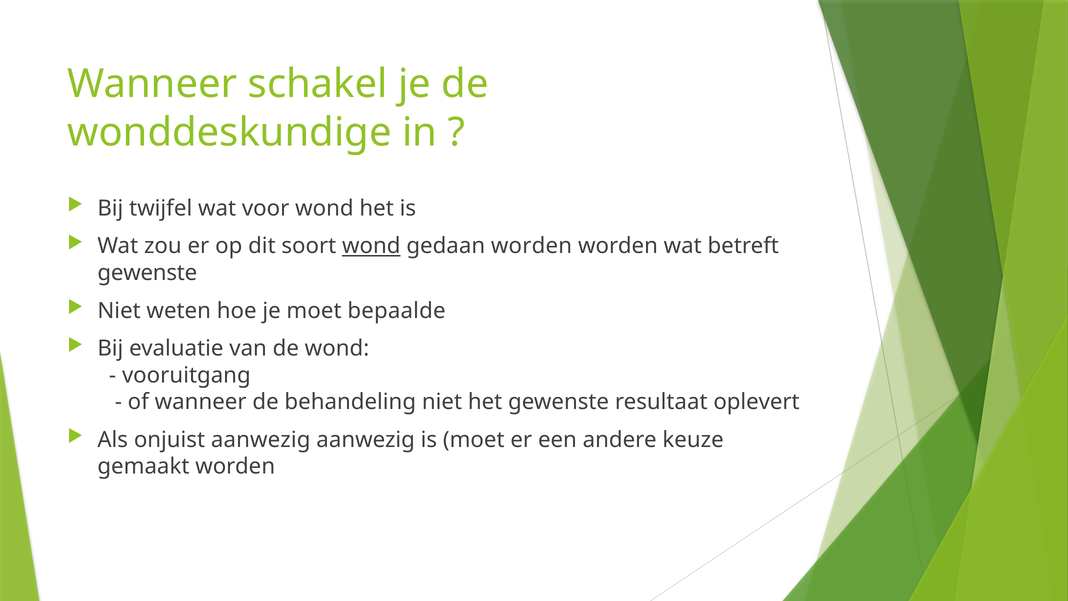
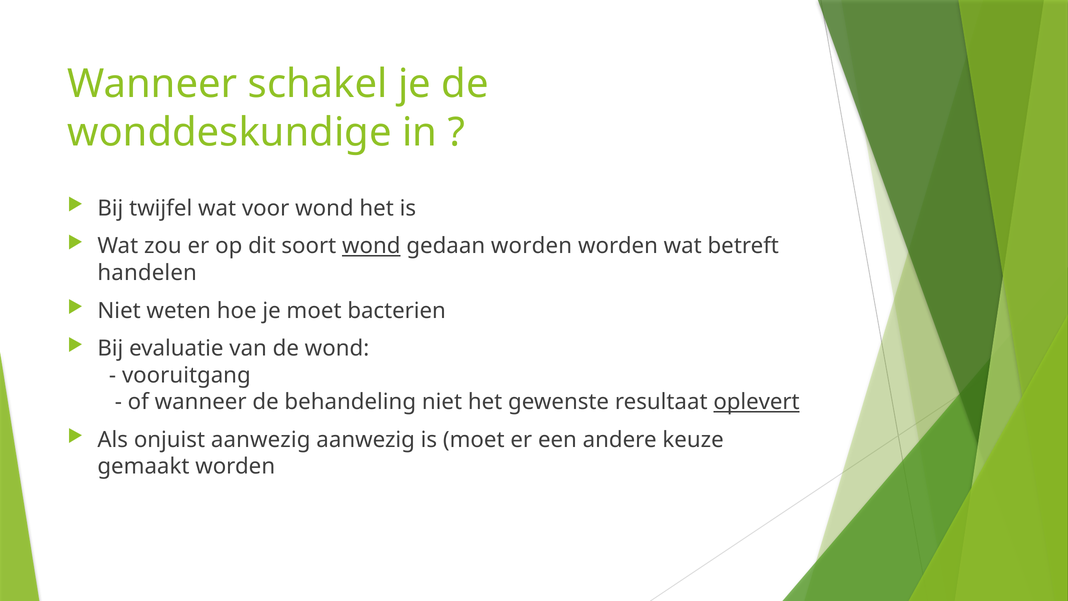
gewenste at (147, 273): gewenste -> handelen
bepaalde: bepaalde -> bacterien
oplevert underline: none -> present
